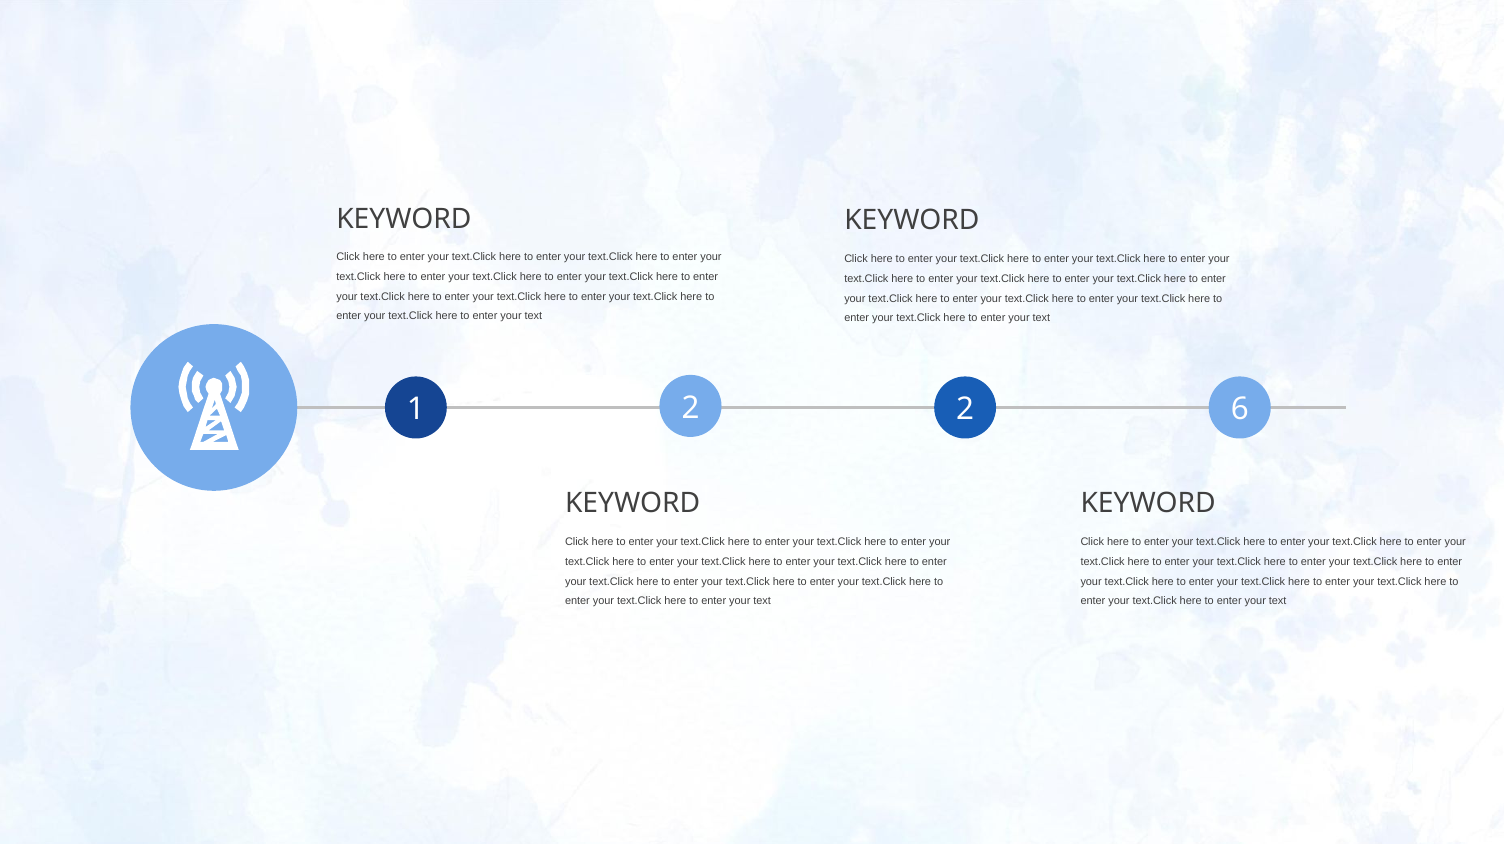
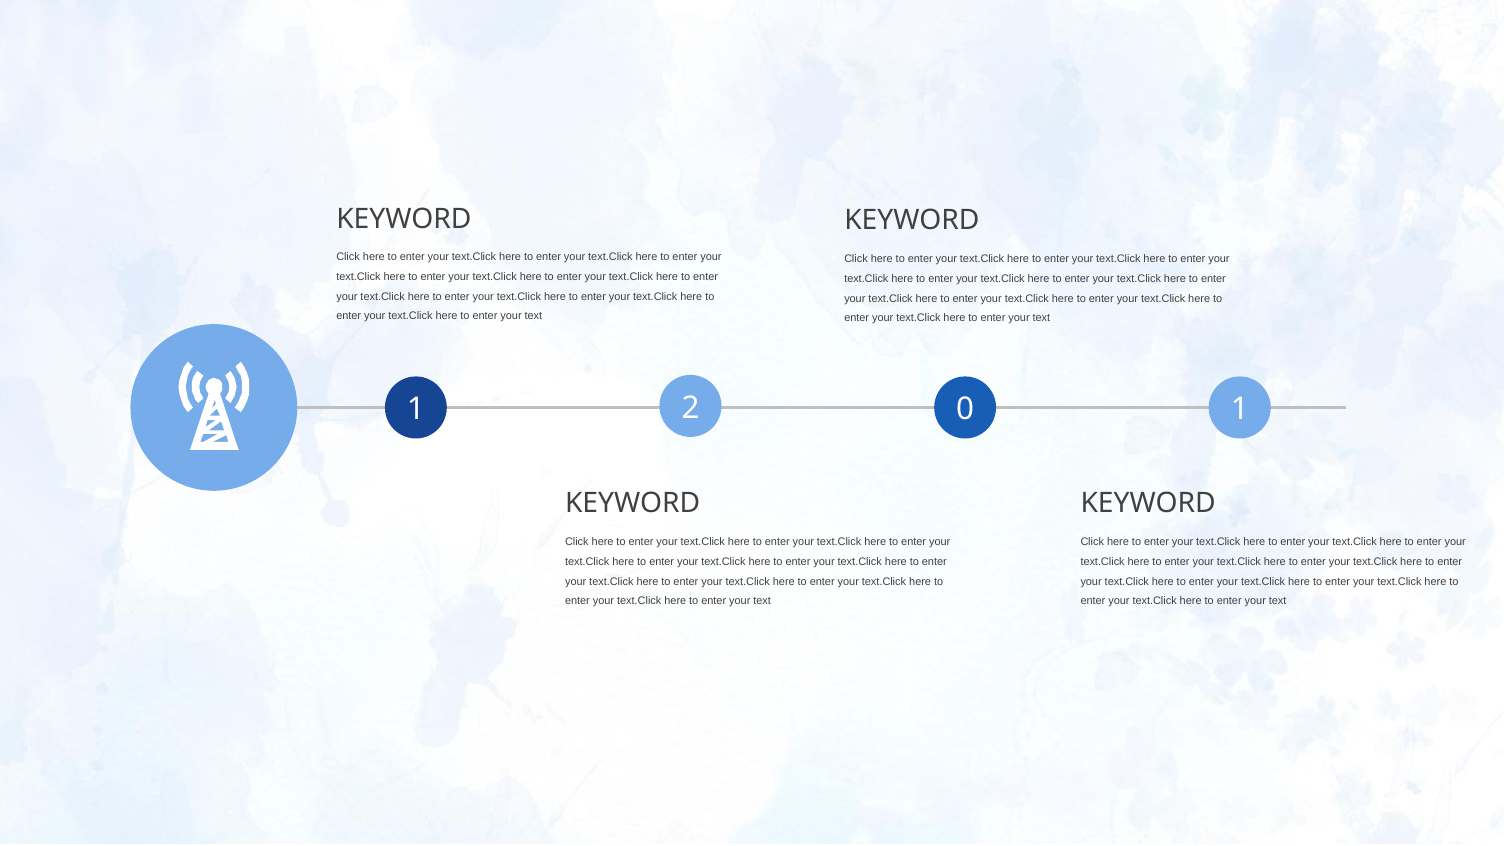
2 6: 6 -> 1
1 2: 2 -> 0
